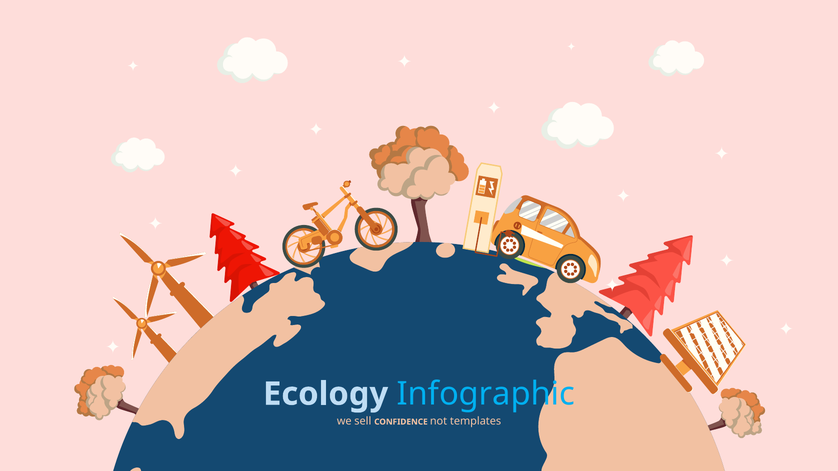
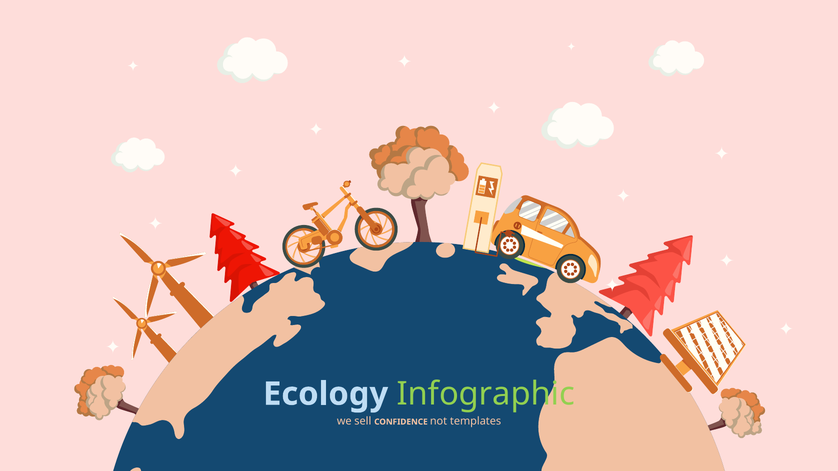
Infographic colour: light blue -> light green
